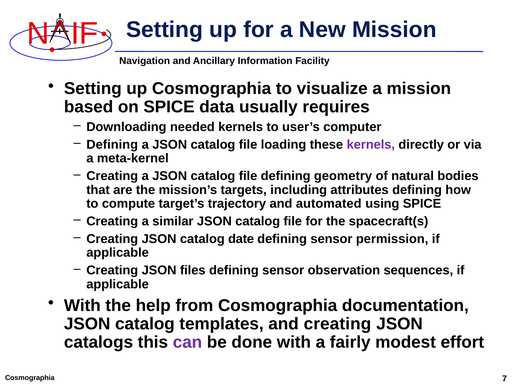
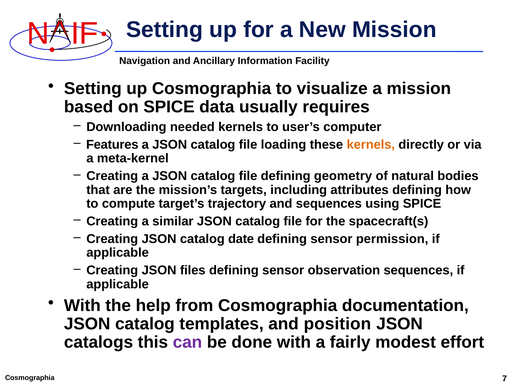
Defining at (112, 145): Defining -> Features
kernels at (371, 145) colour: purple -> orange
and automated: automated -> sequences
and creating: creating -> position
